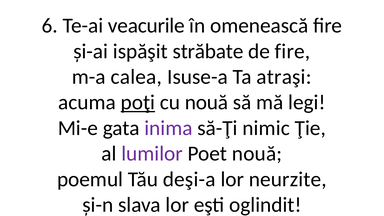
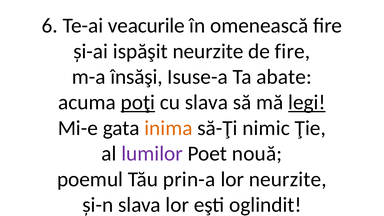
ispăşit străbate: străbate -> neurzite
calea: calea -> însăşi
atraşi: atraşi -> abate
cu nouă: nouă -> slava
legi underline: none -> present
inima colour: purple -> orange
deşi-a: deşi-a -> prin-a
